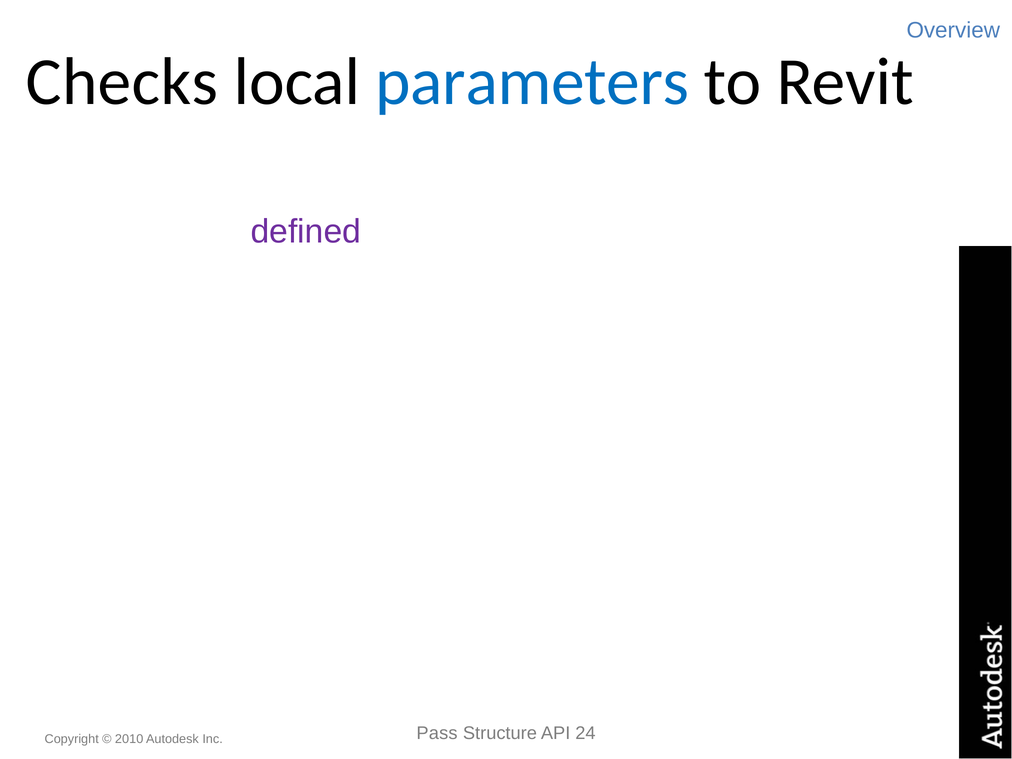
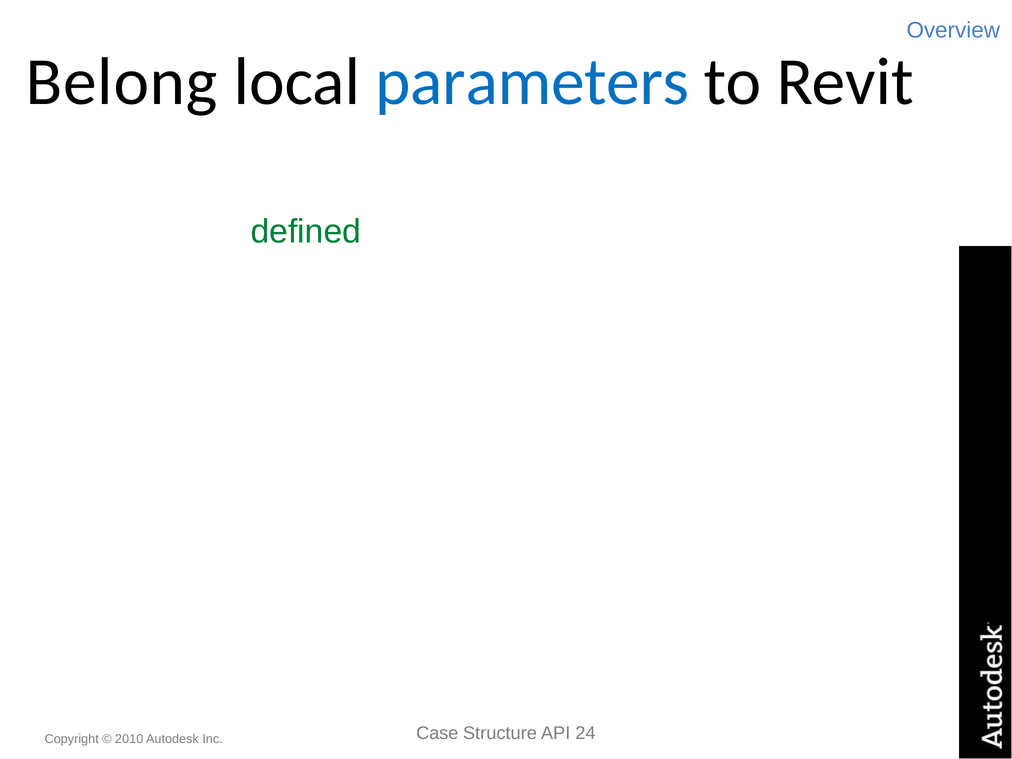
Checks: Checks -> Belong
defined at (306, 232) colour: purple -> green
Pass: Pass -> Case
